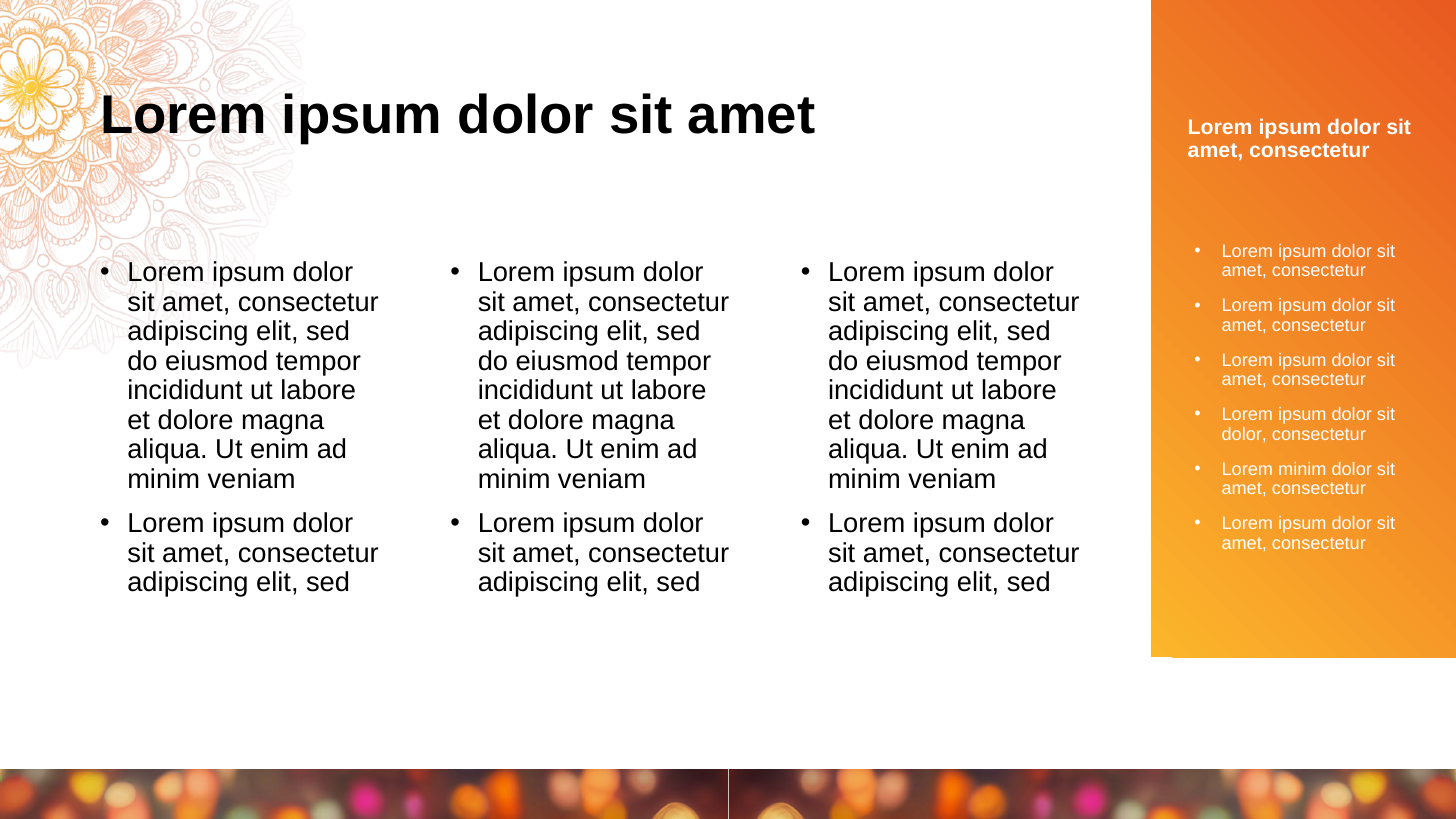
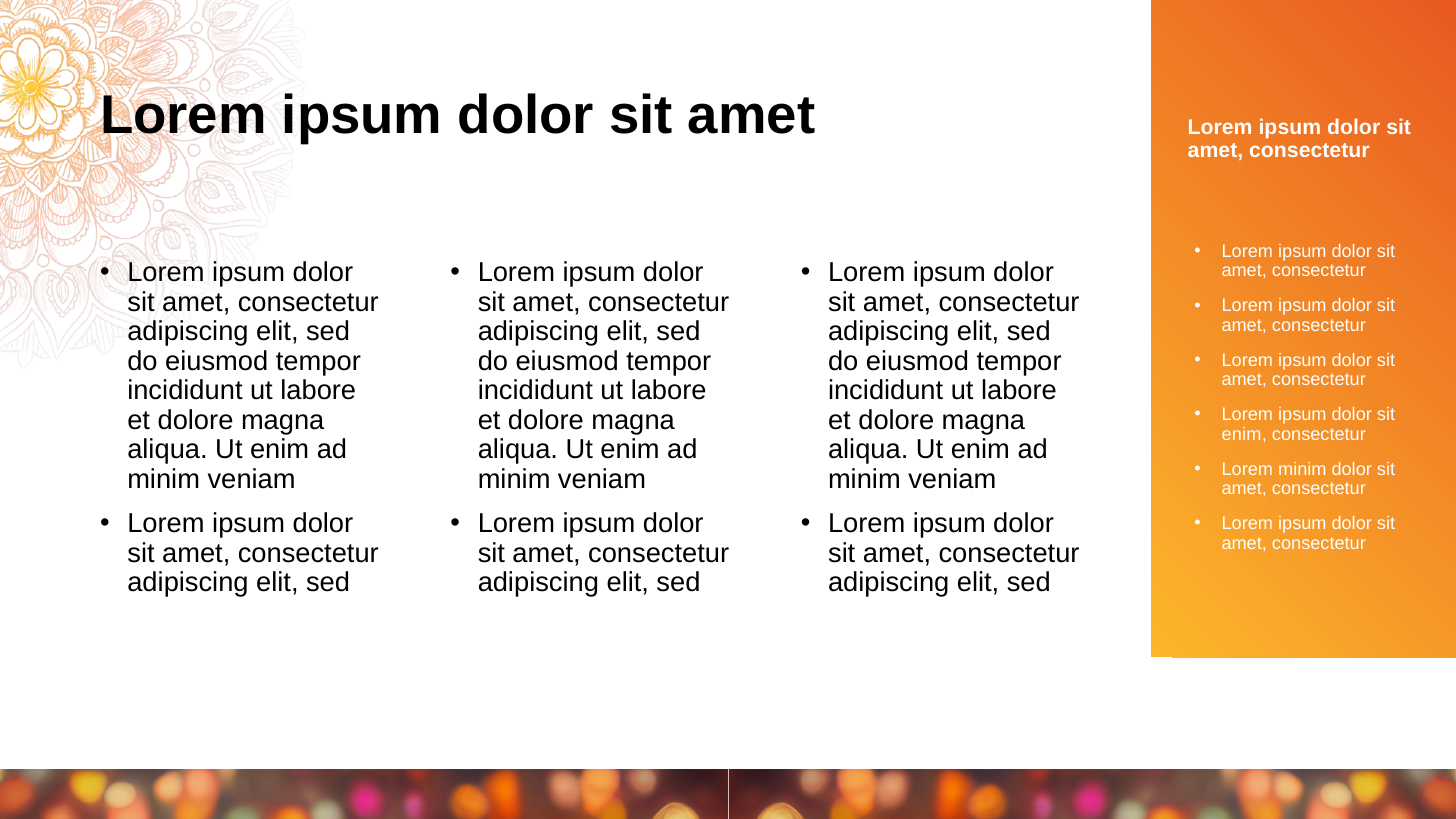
dolor at (1244, 434): dolor -> enim
